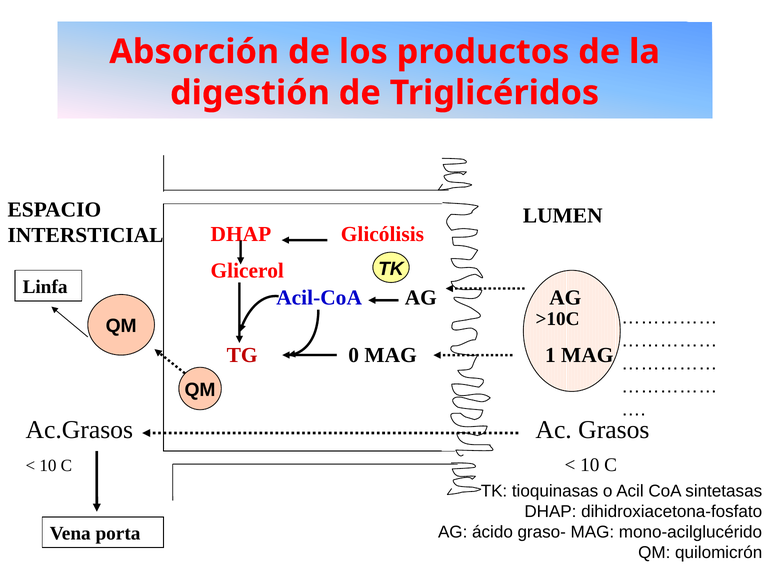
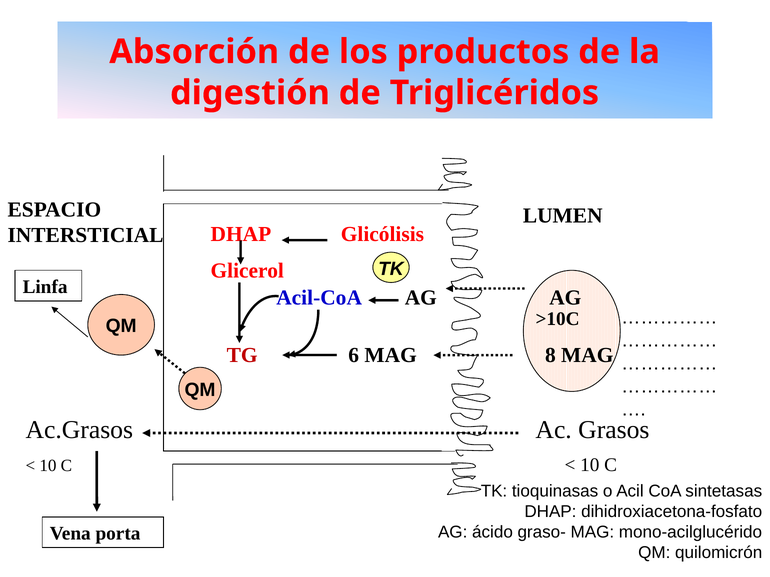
0: 0 -> 6
1: 1 -> 8
